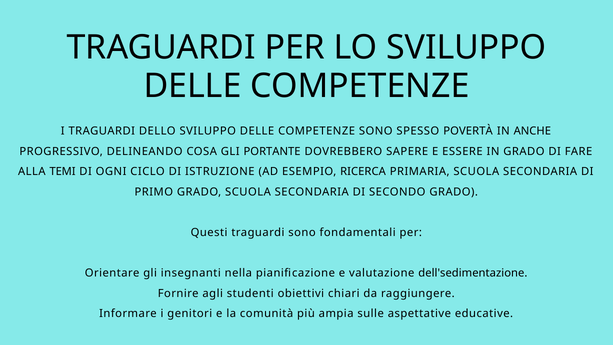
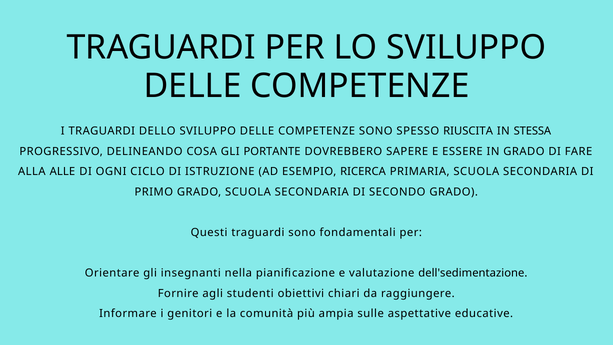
POVERTÀ: POVERTÀ -> RIUSCITA
ANCHE: ANCHE -> STESSA
TEMI: TEMI -> ALLE
